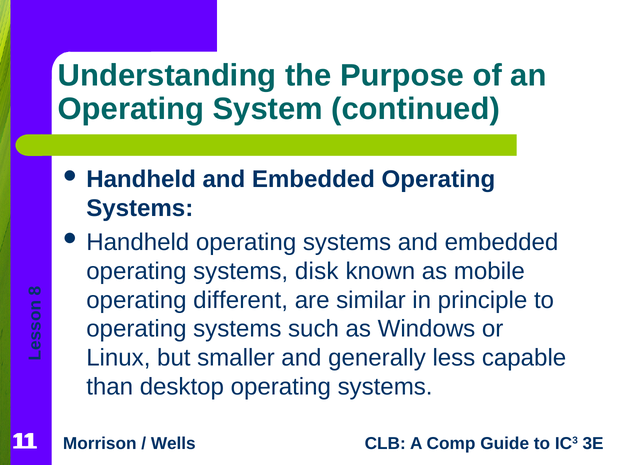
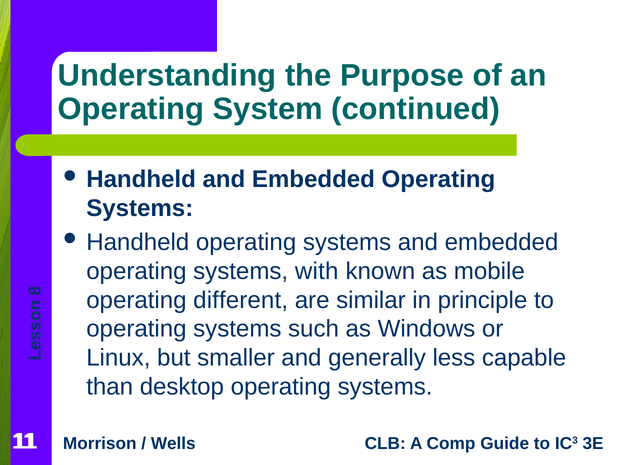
disk: disk -> with
